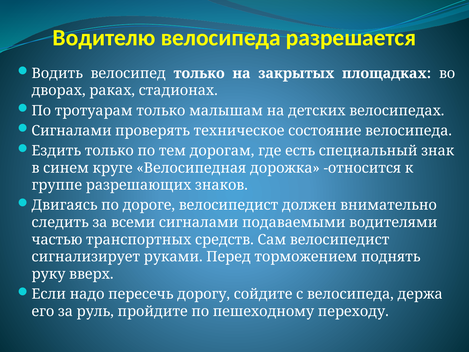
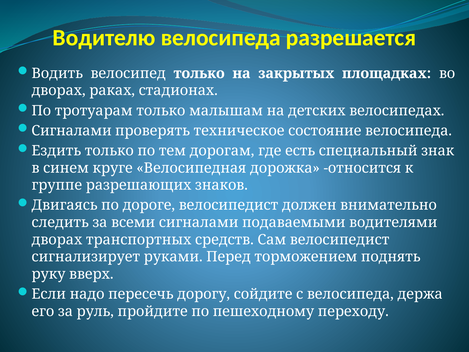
частью at (57, 240): частью -> дворах
